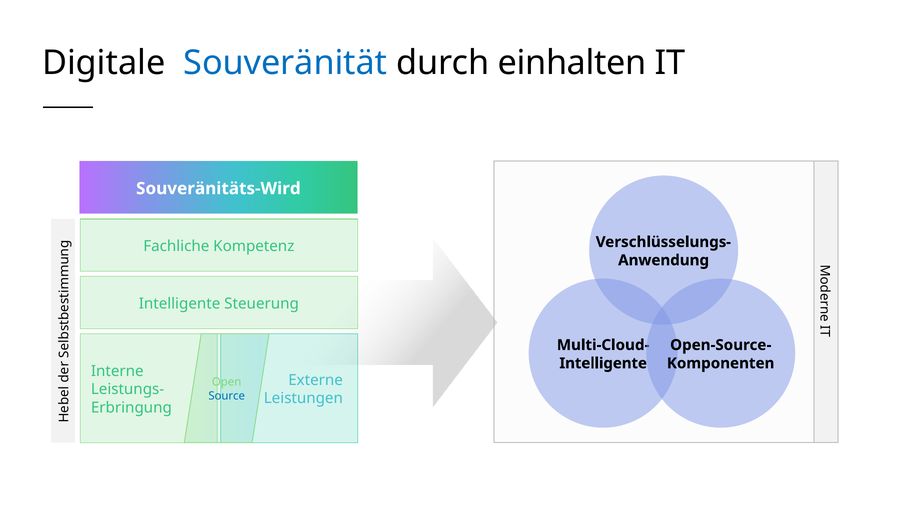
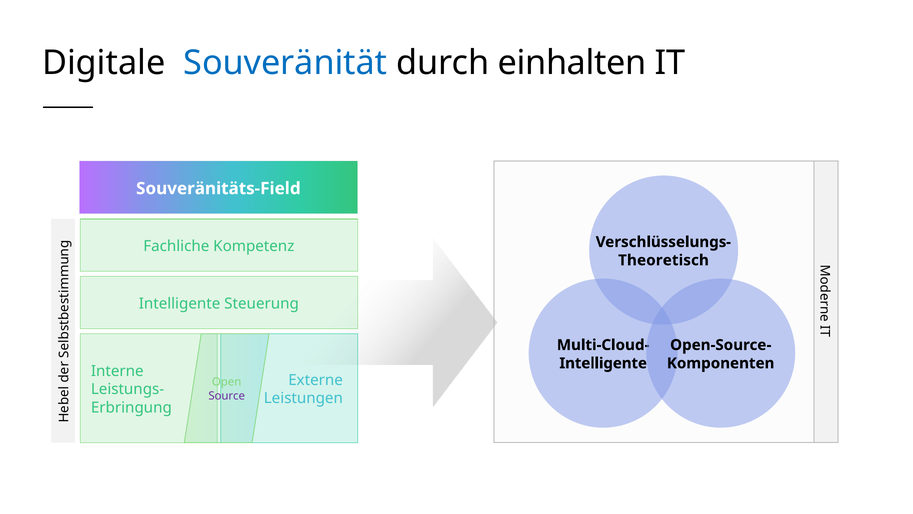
Souveränitäts-Wird: Souveränitäts-Wird -> Souveränitäts-Field
Anwendung: Anwendung -> Theoretisch
Source colour: blue -> purple
